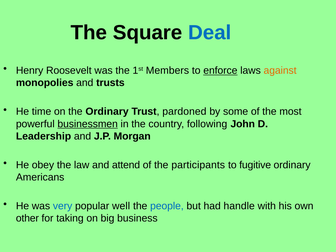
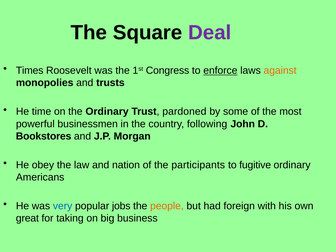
Deal colour: blue -> purple
Henry: Henry -> Times
Members: Members -> Congress
businessmen underline: present -> none
Leadership: Leadership -> Bookstores
attend: attend -> nation
well: well -> jobs
people colour: blue -> orange
handle: handle -> foreign
other: other -> great
